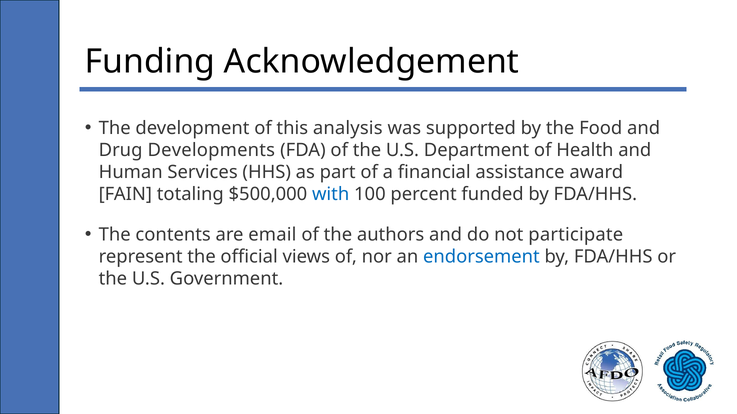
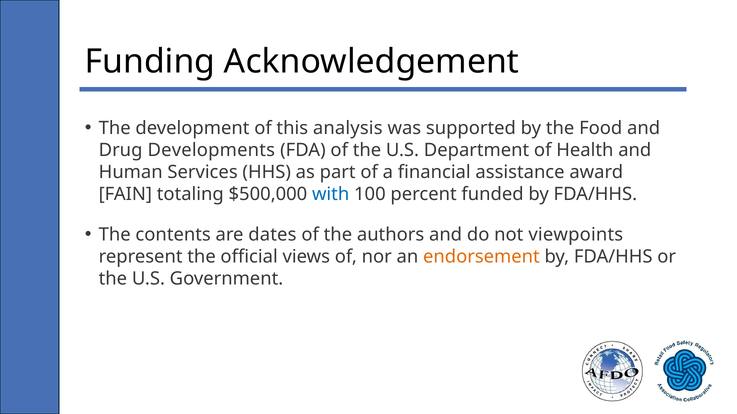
email: email -> dates
participate: participate -> viewpoints
endorsement colour: blue -> orange
